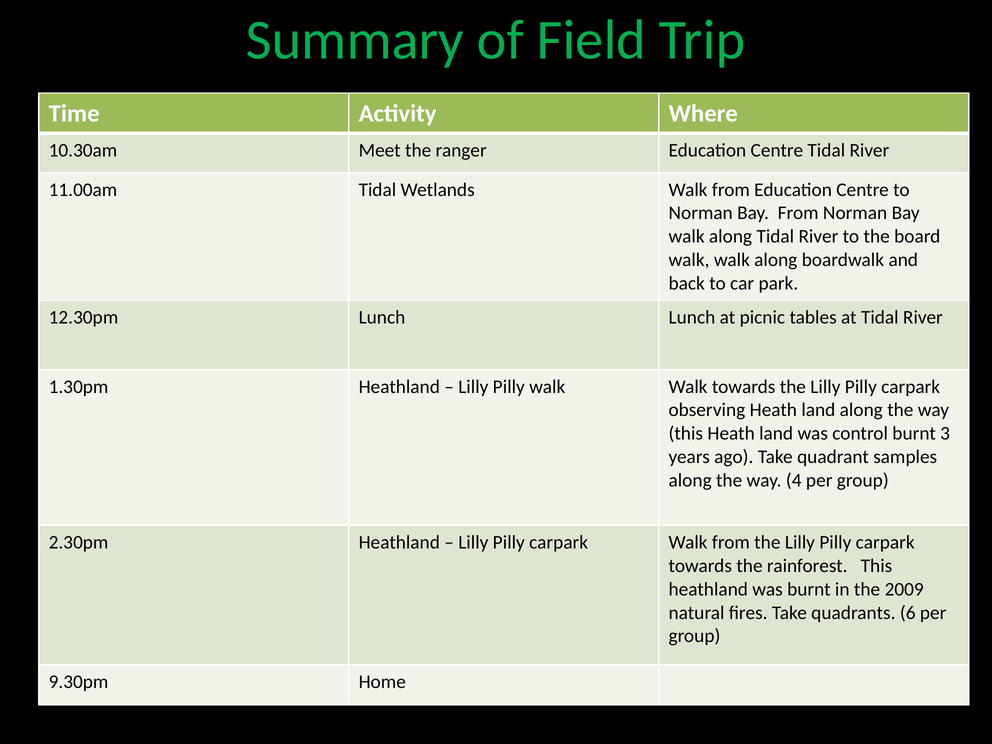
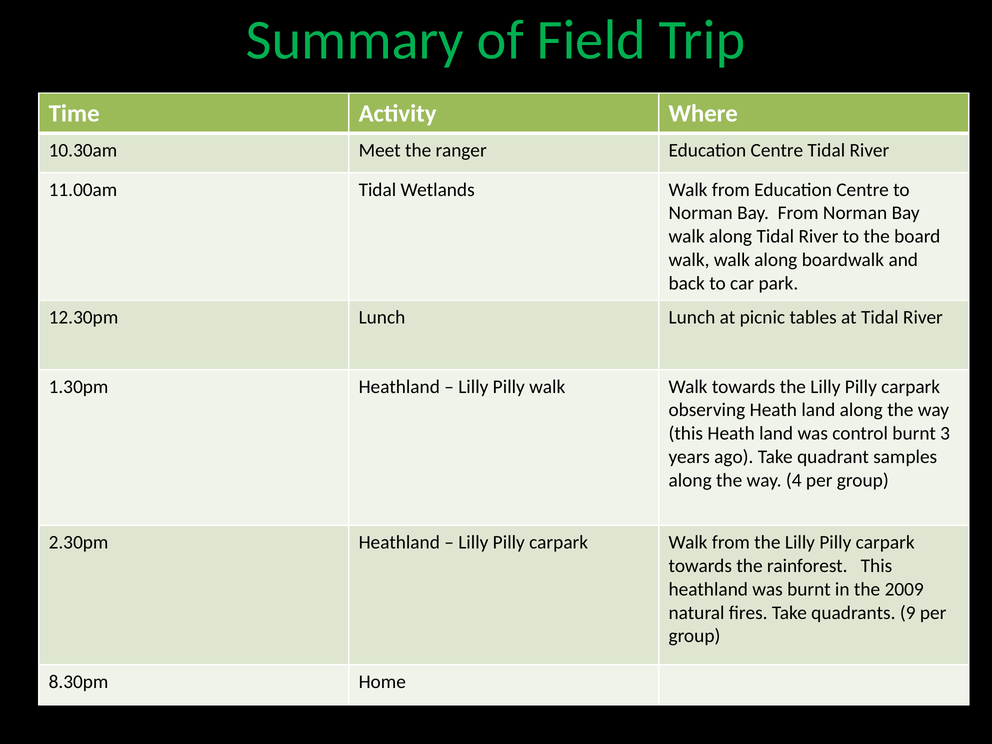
6: 6 -> 9
9.30pm: 9.30pm -> 8.30pm
